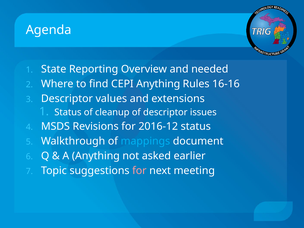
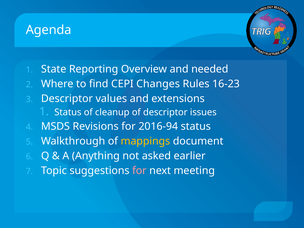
CEPI Anything: Anything -> Changes
16-16: 16-16 -> 16-23
2016-12: 2016-12 -> 2016-94
mappings colour: light blue -> yellow
